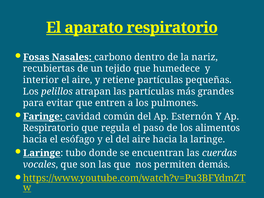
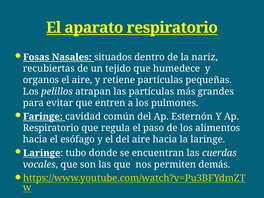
carbono: carbono -> situados
interior: interior -> organos
